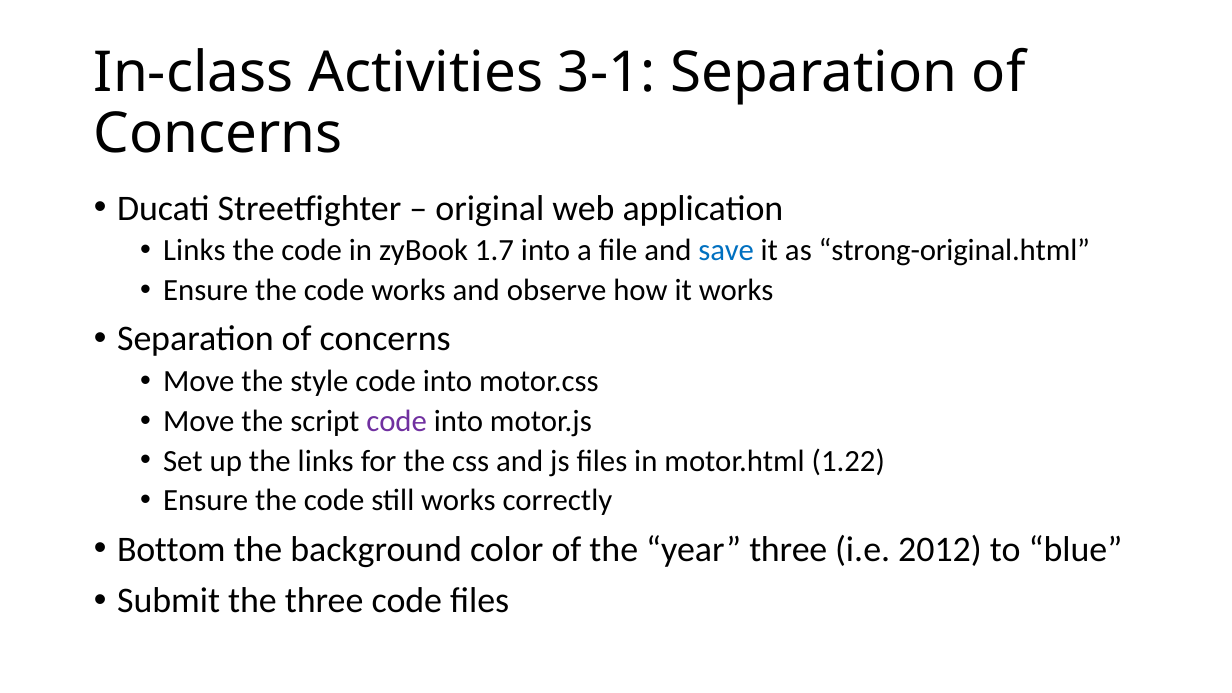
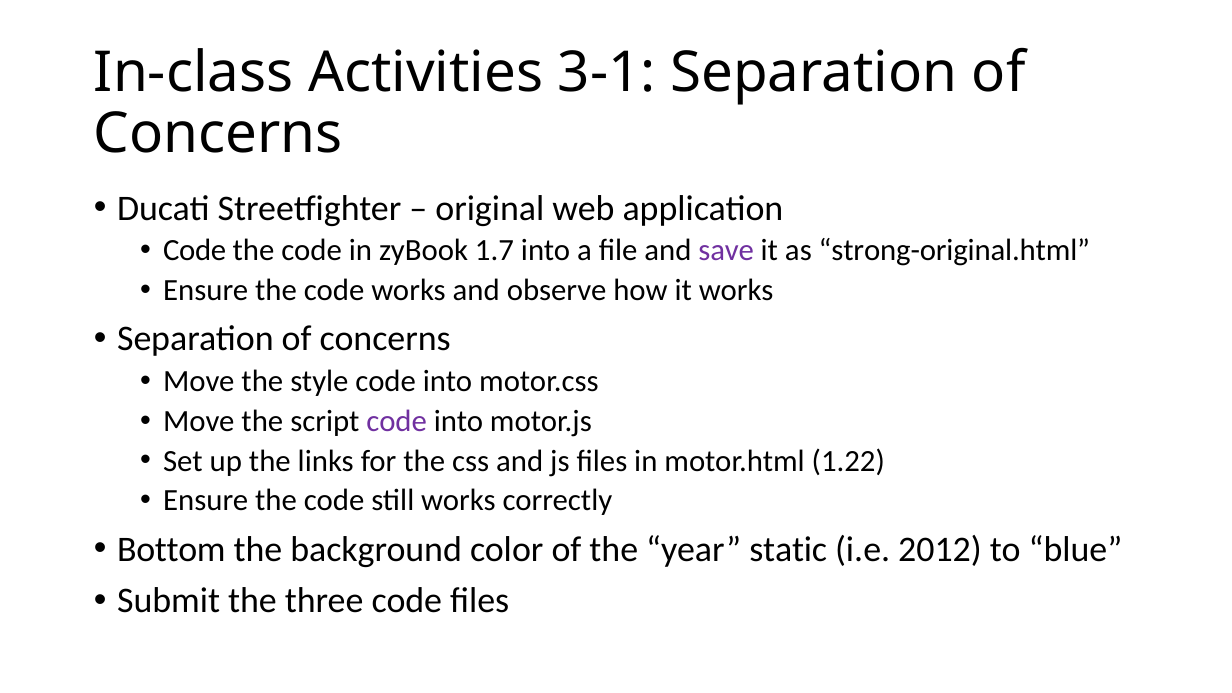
Links at (194, 251): Links -> Code
save colour: blue -> purple
year three: three -> static
